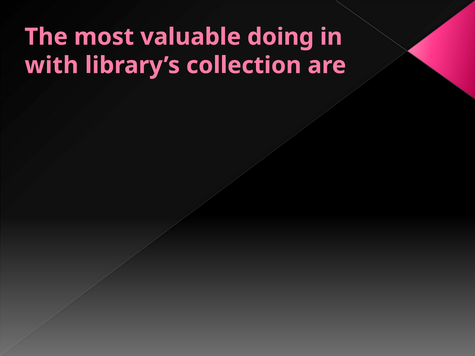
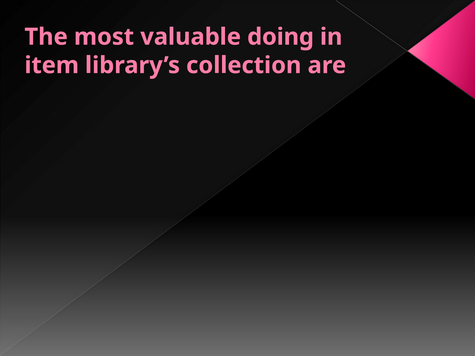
with: with -> item
